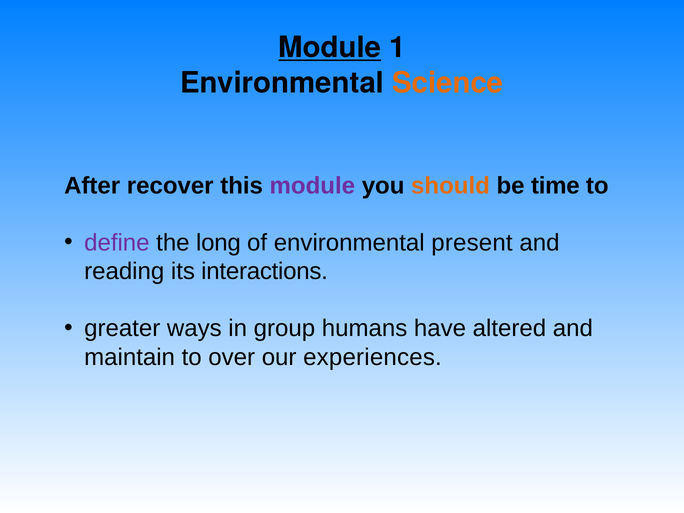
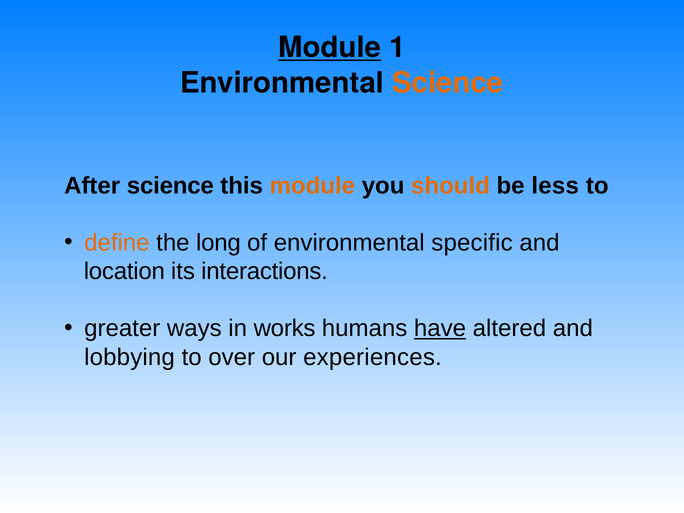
After recover: recover -> science
module at (312, 186) colour: purple -> orange
time: time -> less
define colour: purple -> orange
present: present -> specific
reading: reading -> location
group: group -> works
have underline: none -> present
maintain: maintain -> lobbying
